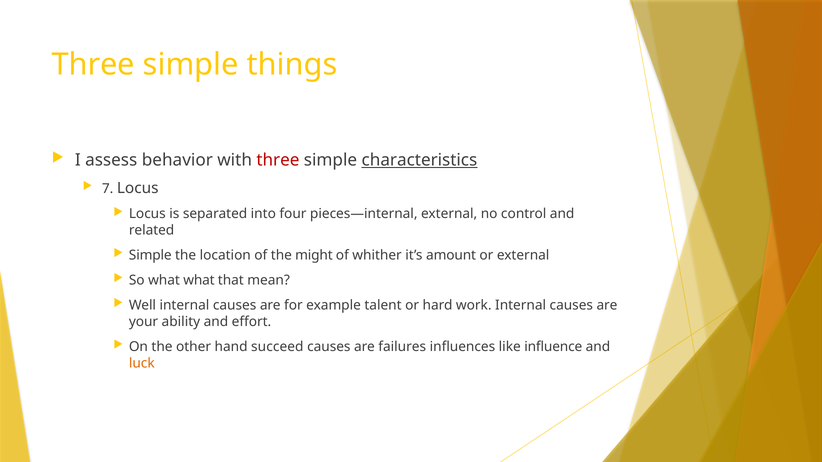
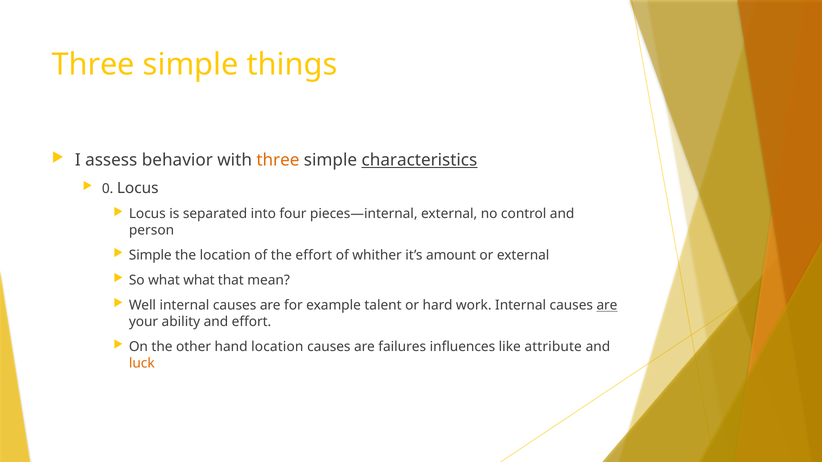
three at (278, 160) colour: red -> orange
7: 7 -> 0
related: related -> person
the might: might -> effort
are at (607, 306) underline: none -> present
hand succeed: succeed -> location
influence: influence -> attribute
